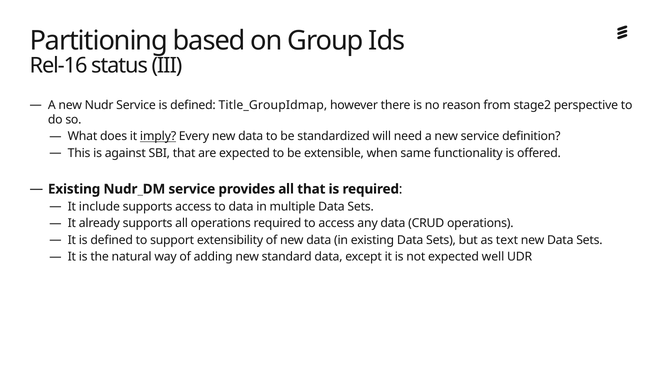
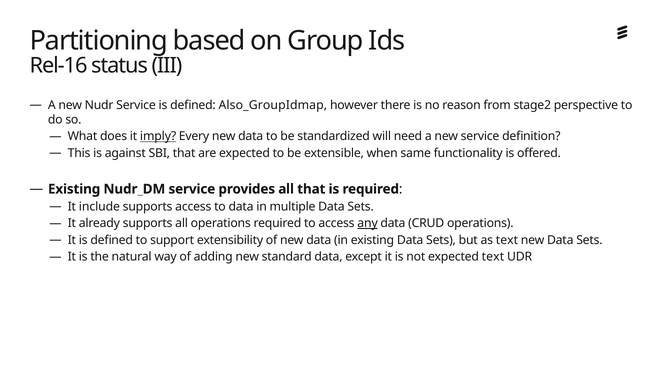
Title_GroupIdmap: Title_GroupIdmap -> Also_GroupIdmap
any underline: none -> present
expected well: well -> text
